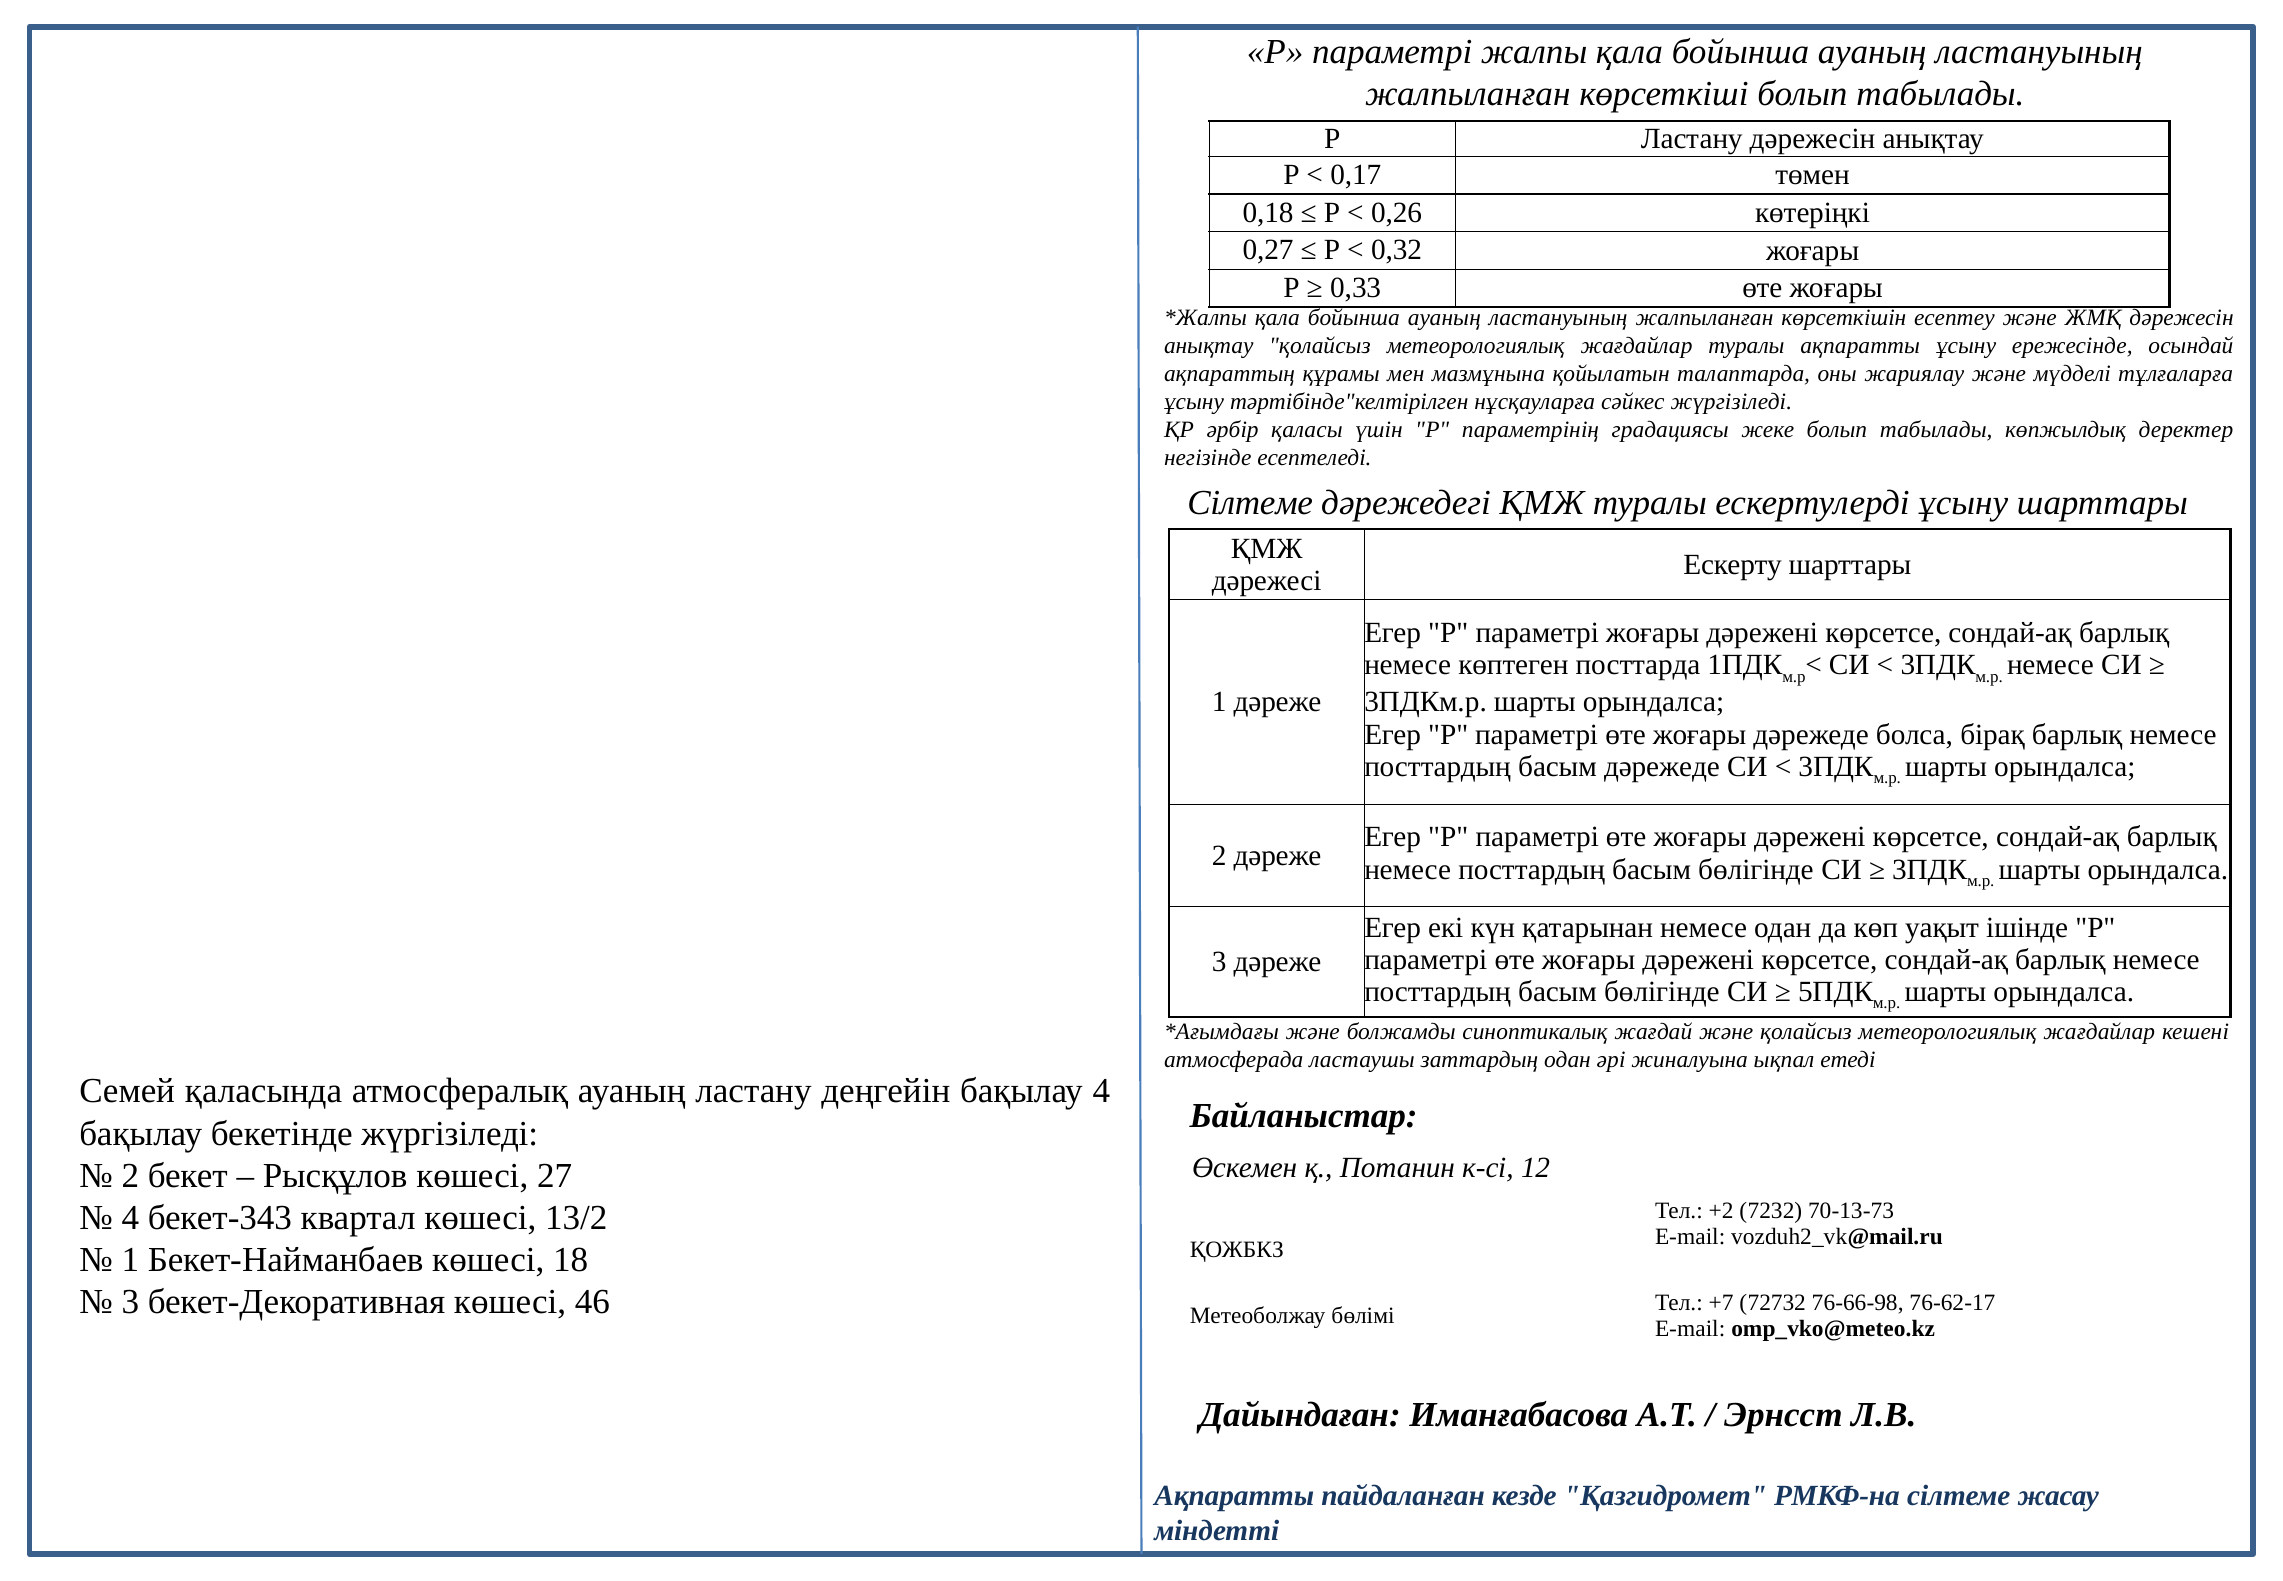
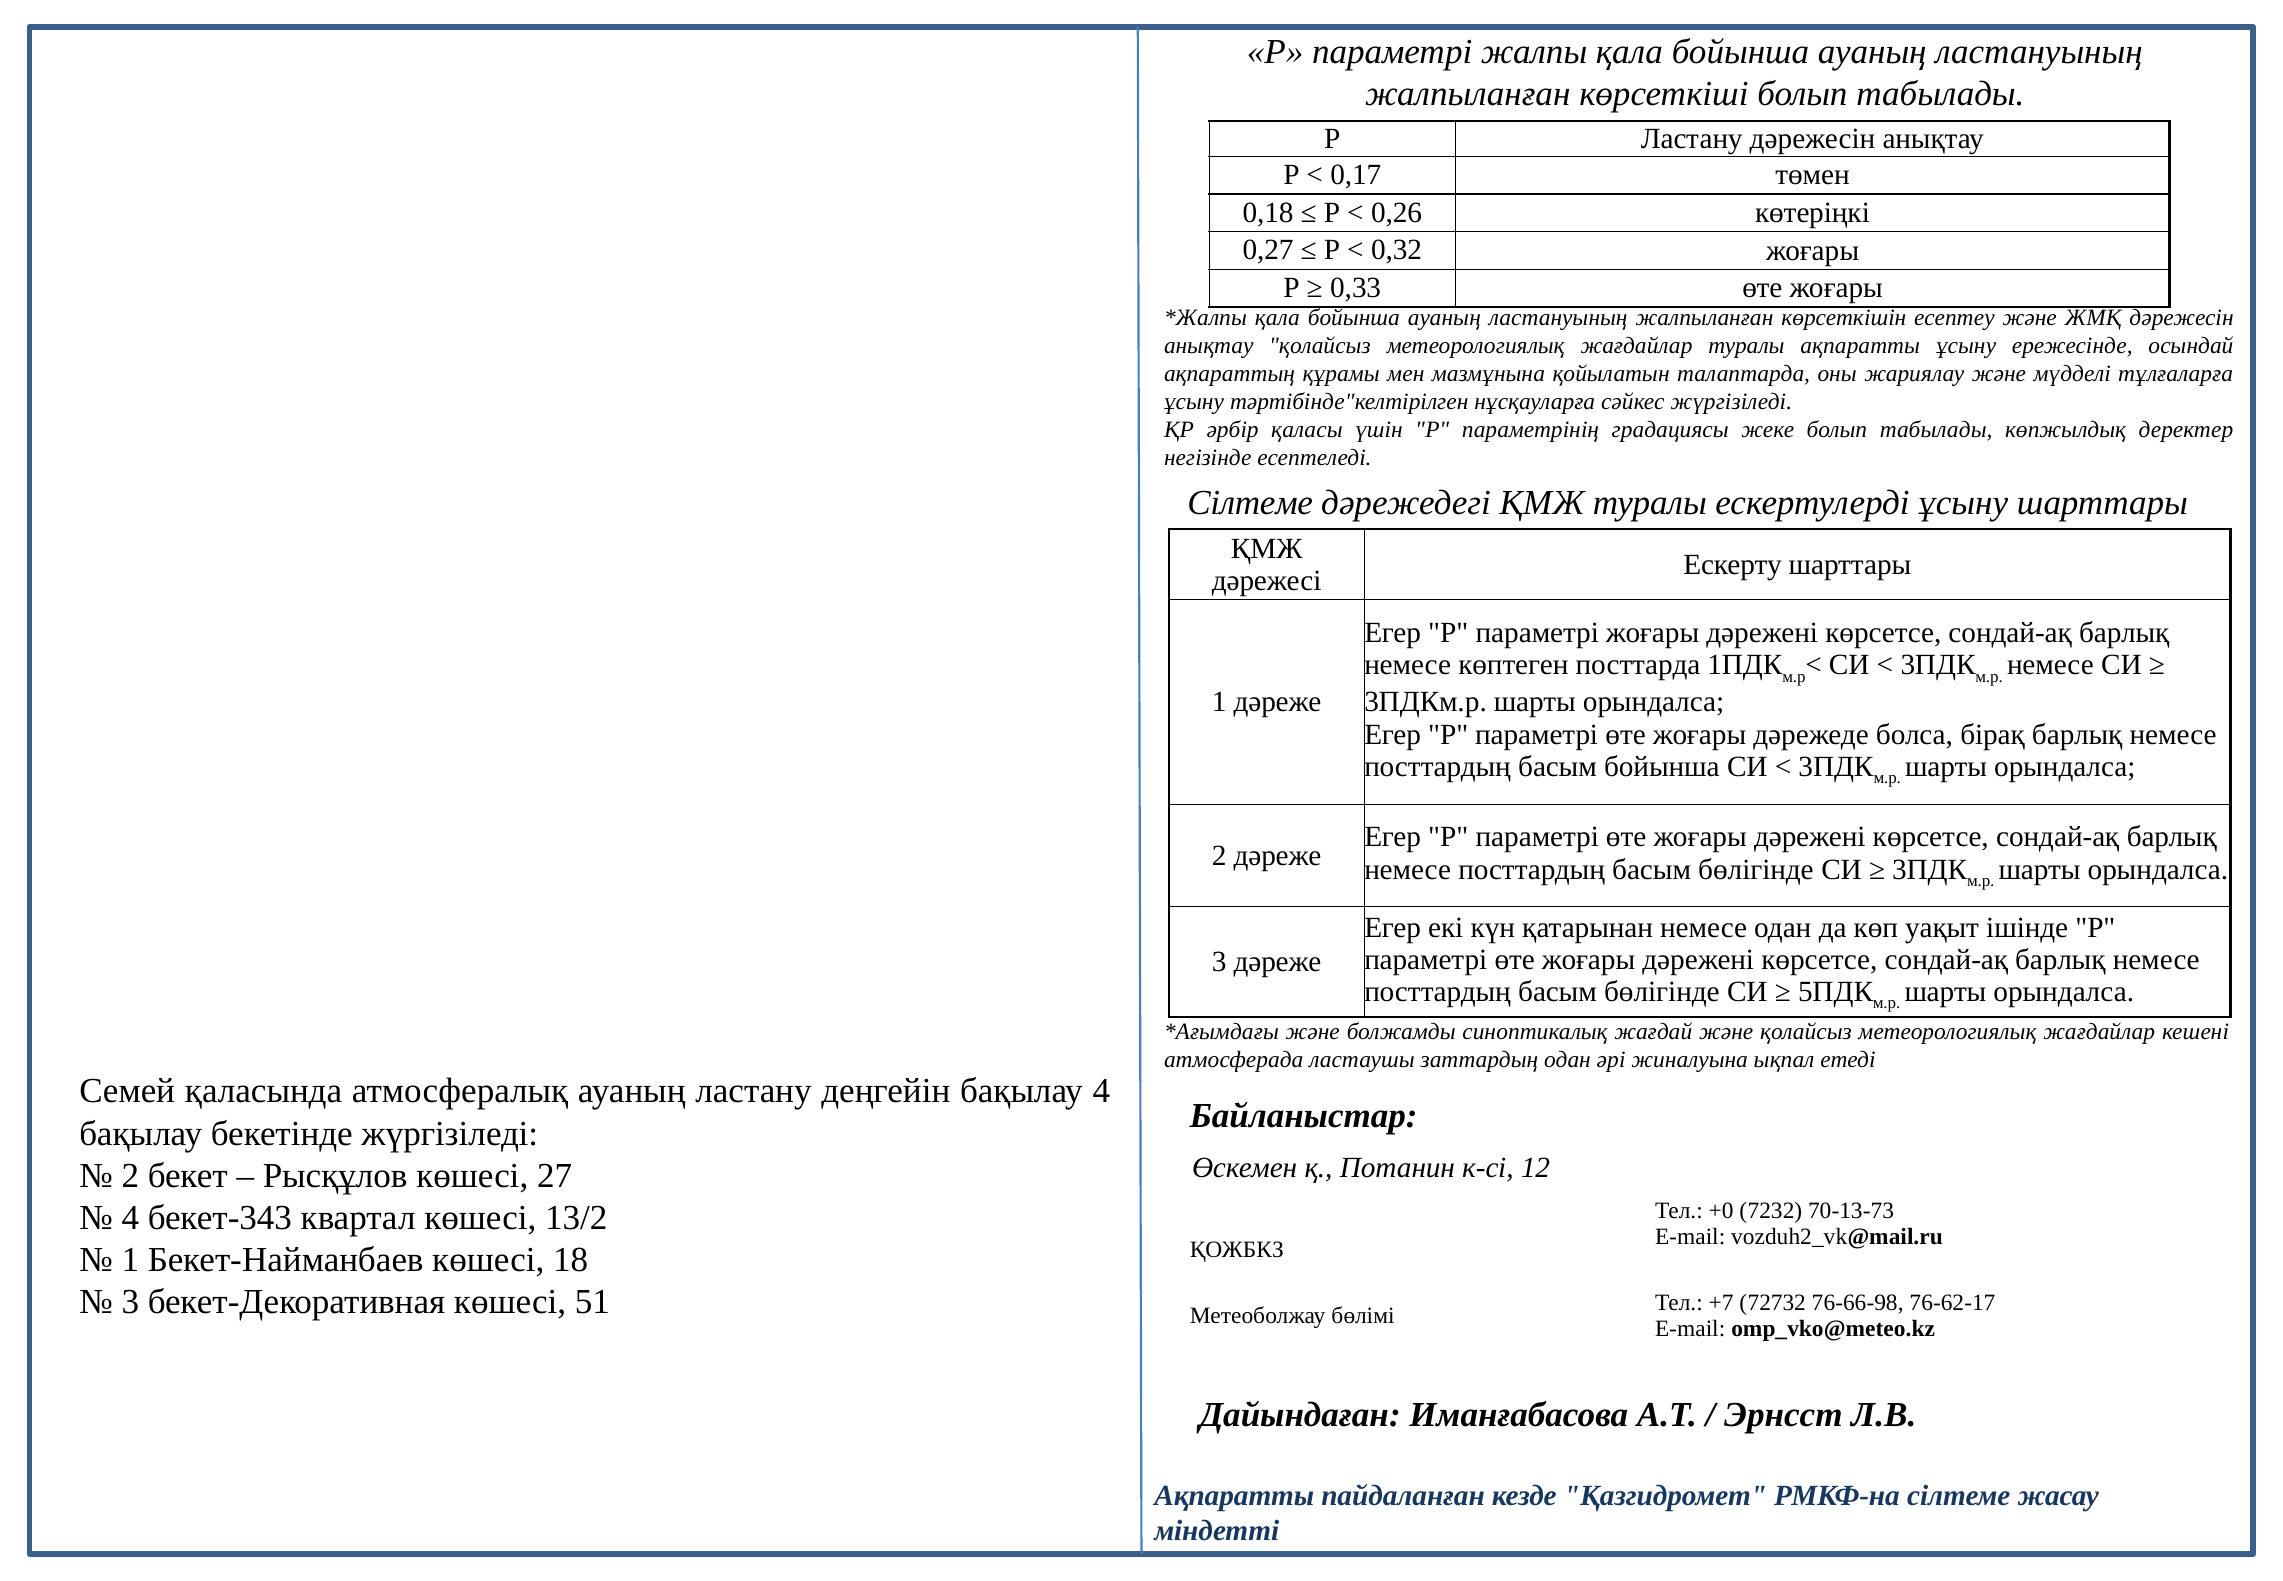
басым дәрежеде: дәрежеде -> бойынша
+2: +2 -> +0
46: 46 -> 51
